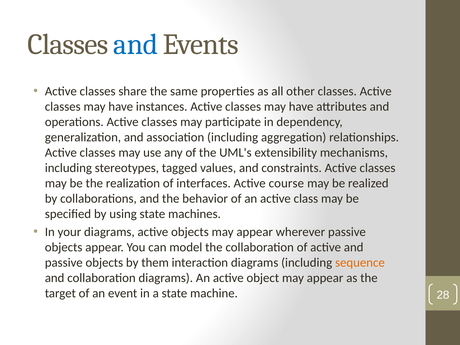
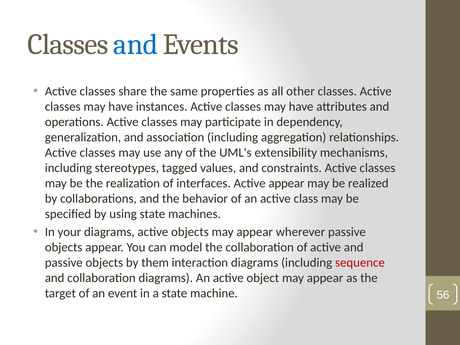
Active course: course -> appear
sequence colour: orange -> red
28: 28 -> 56
